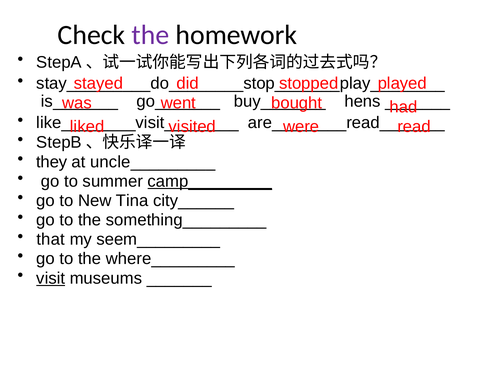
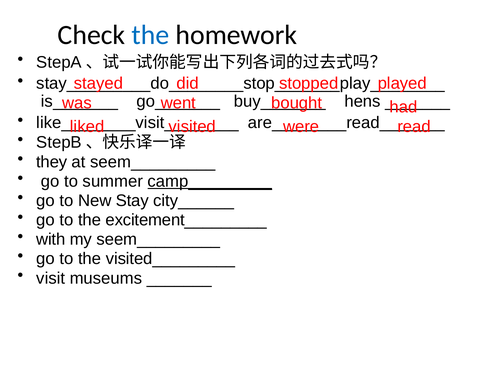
the at (150, 35) colour: purple -> blue
at uncle_________: uncle_________ -> seem_________
Tina: Tina -> Stay
something_________: something_________ -> excitement_________
that: that -> with
where_________: where_________ -> visited_________
visit underline: present -> none
